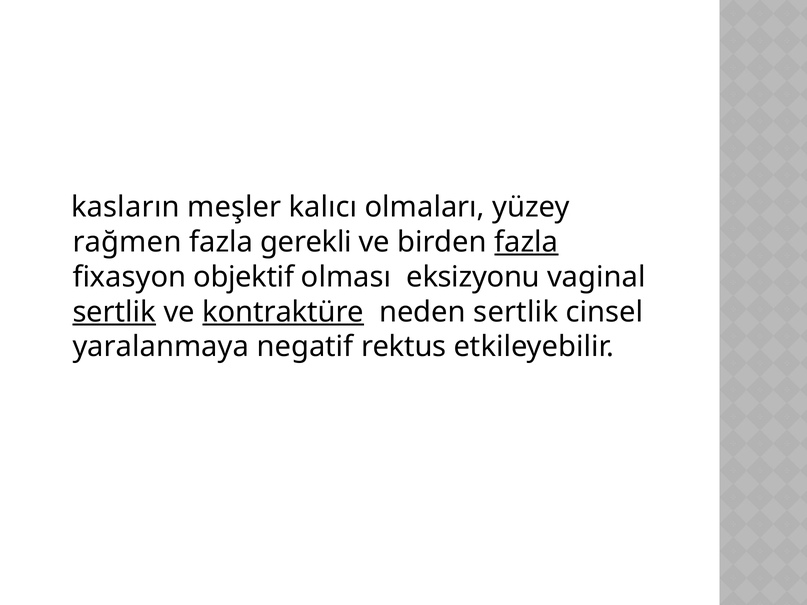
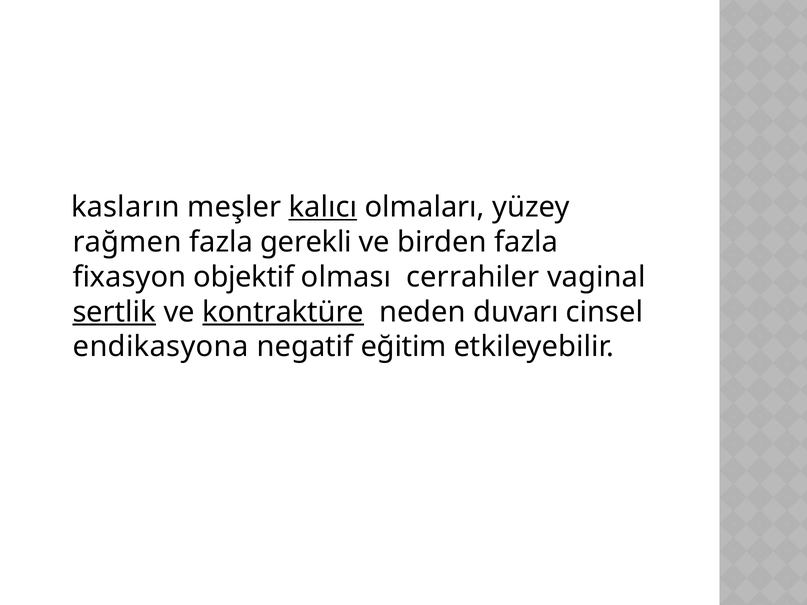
kalıcı underline: none -> present
fazla at (526, 242) underline: present -> none
eksizyonu: eksizyonu -> cerrahiler
neden sertlik: sertlik -> duvarı
yaralanmaya: yaralanmaya -> endikasyona
rektus: rektus -> eğitim
